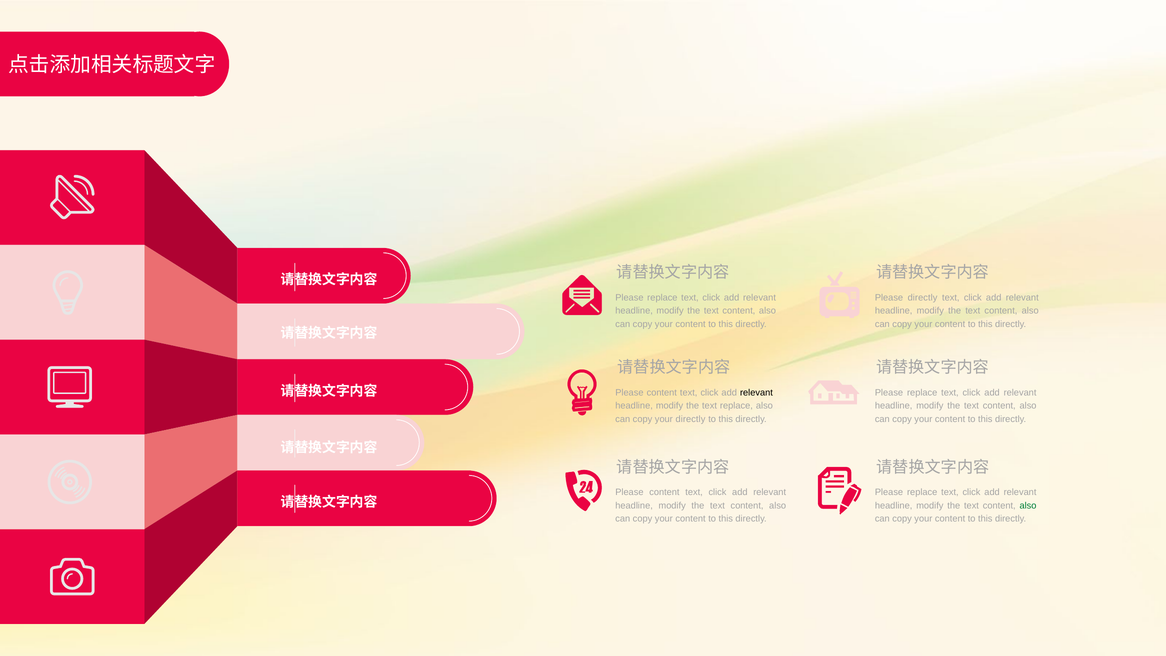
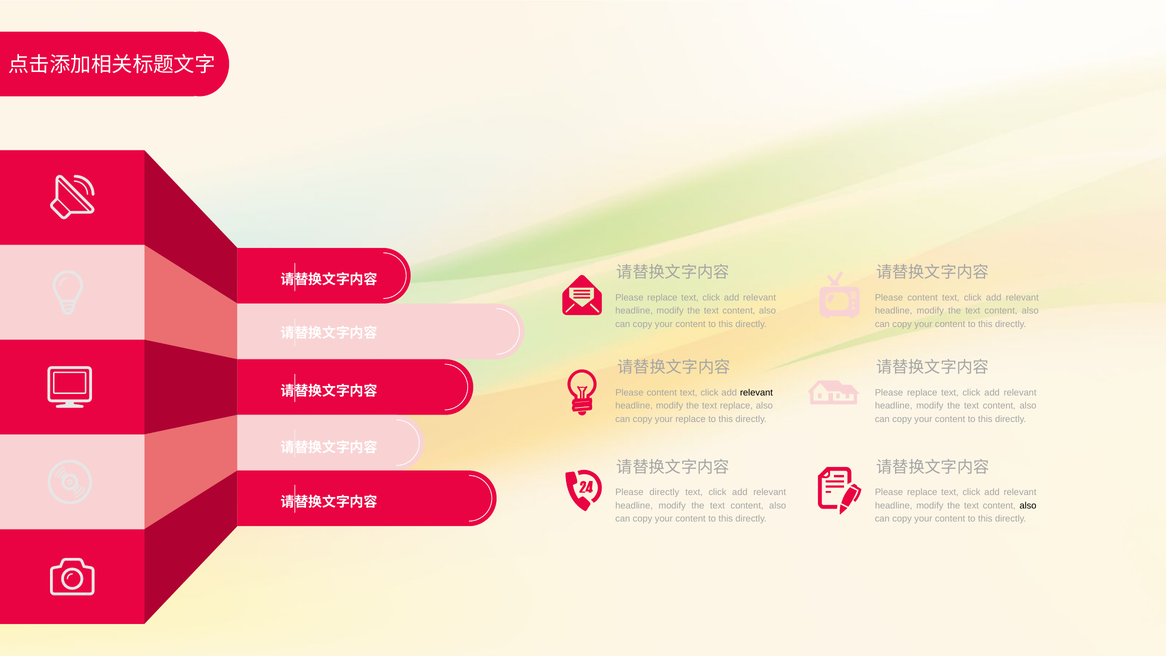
directly at (923, 297): directly -> content
your directly: directly -> replace
content at (664, 492): content -> directly
also at (1028, 505) colour: green -> black
